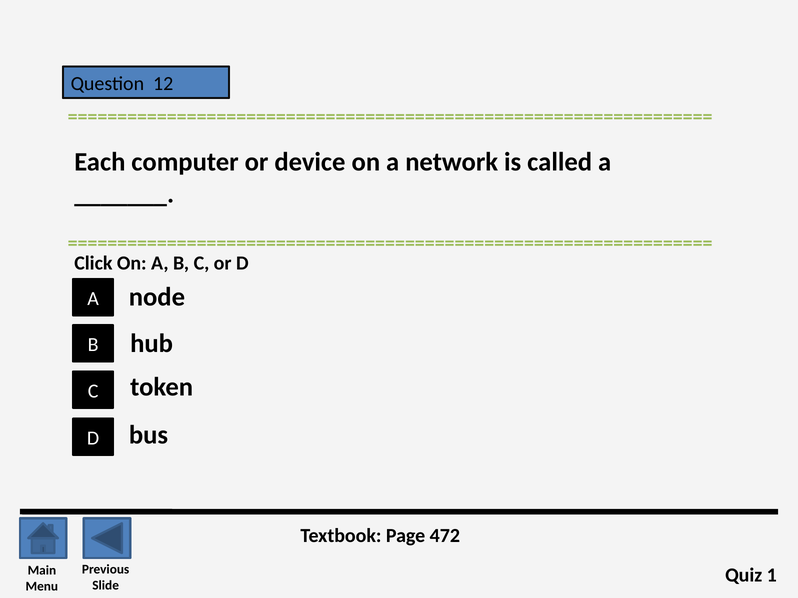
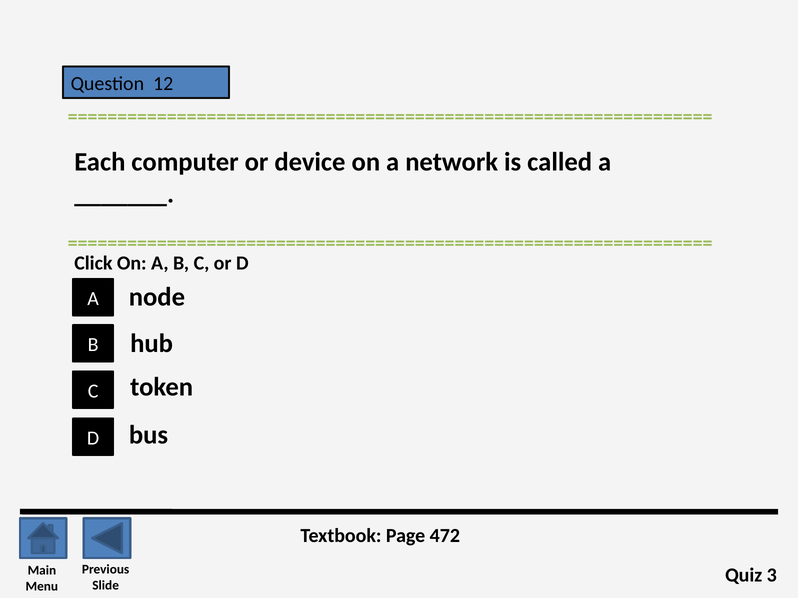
1: 1 -> 3
